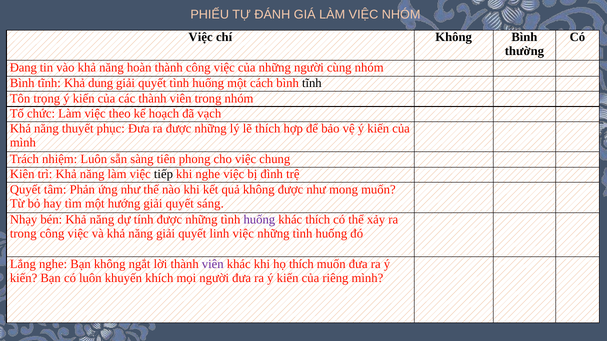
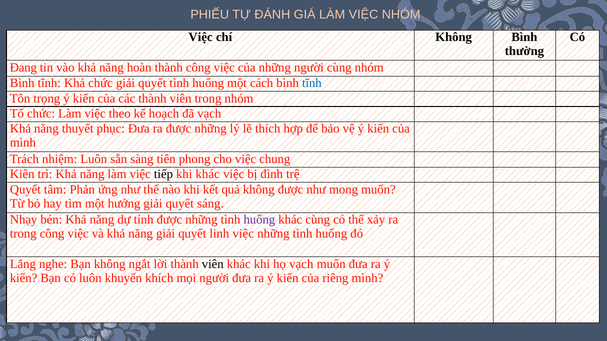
Khả dung: dung -> chức
tĩnh at (312, 83) colour: black -> blue
khi nghe: nghe -> khác
khác thích: thích -> cùng
viên at (213, 264) colour: purple -> black
họ thích: thích -> vạch
